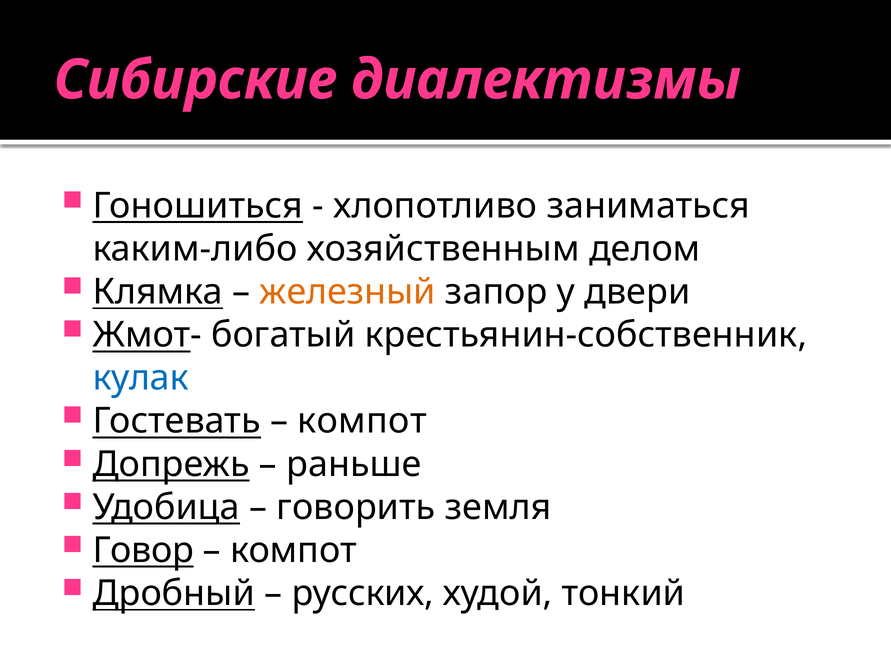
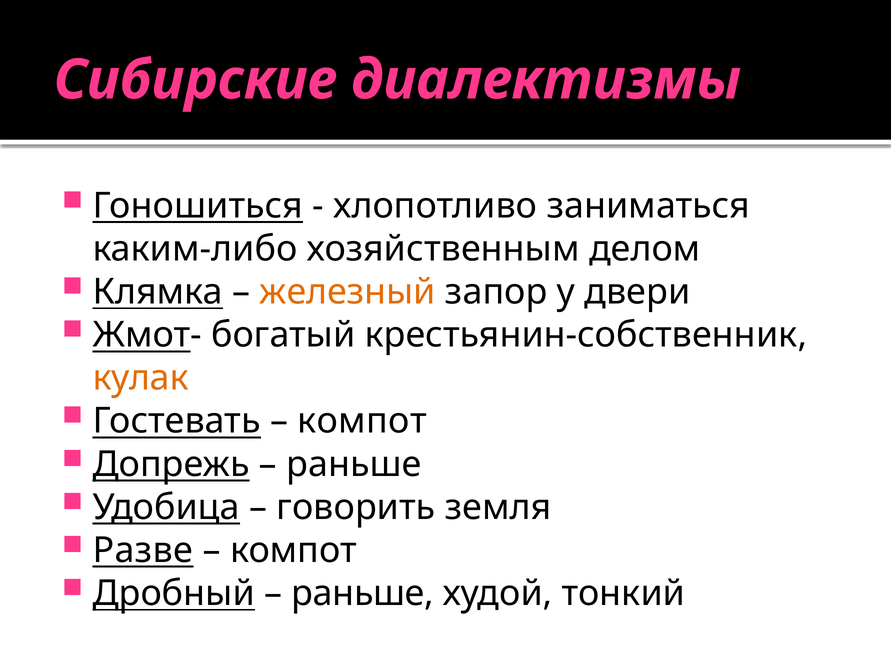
кулак colour: blue -> orange
Говор: Говор -> Разве
русских at (363, 594): русских -> раньше
